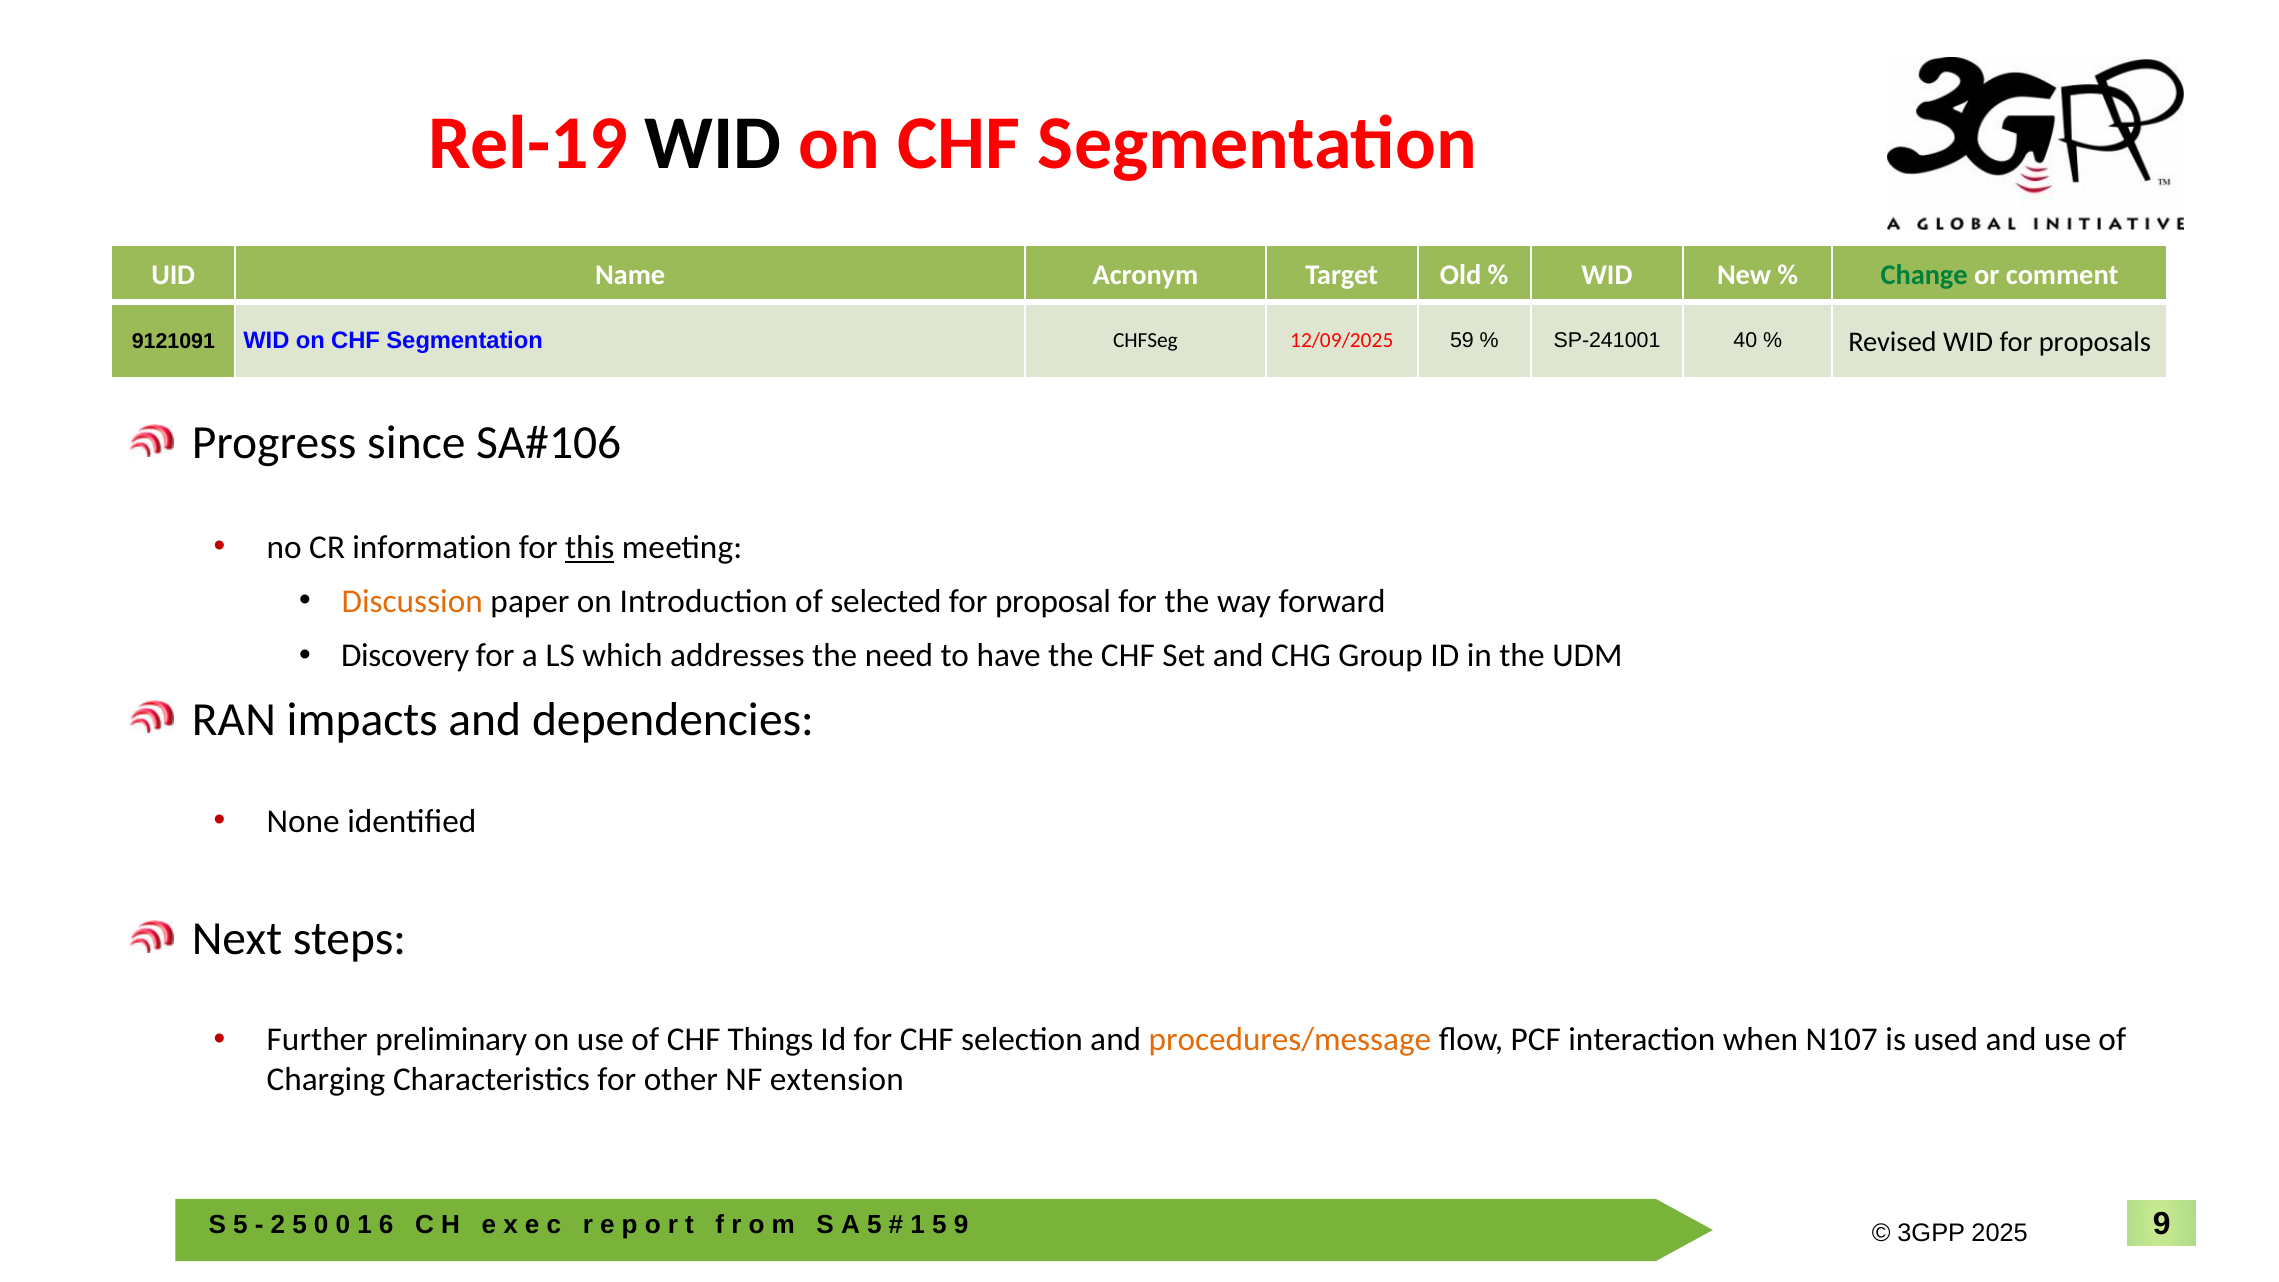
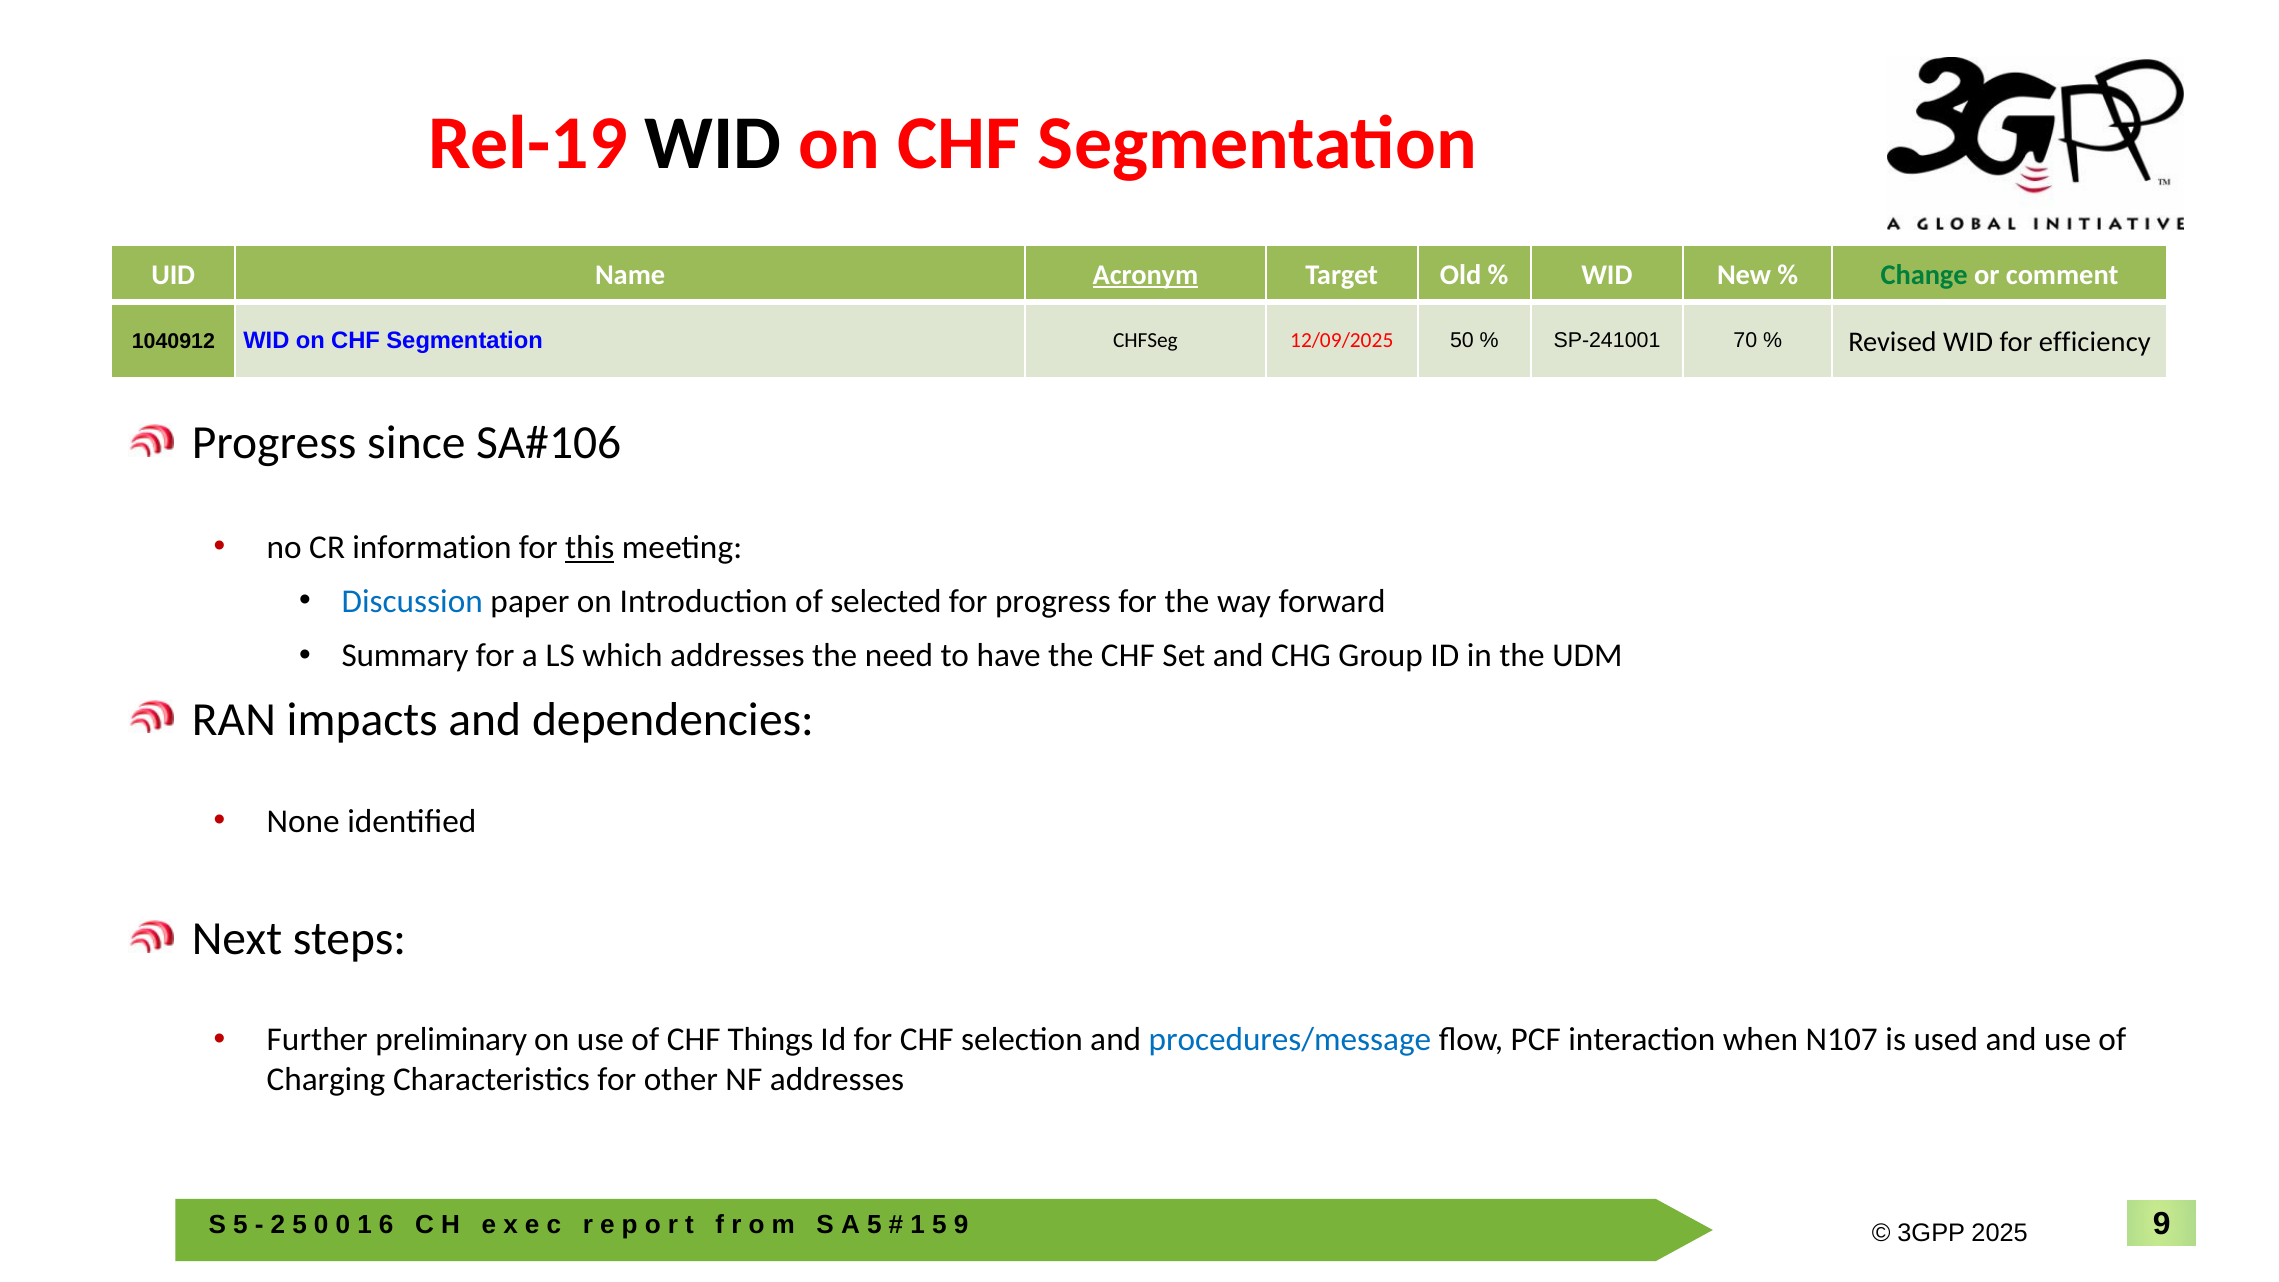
Acronym underline: none -> present
9121091: 9121091 -> 1040912
59: 59 -> 50
40: 40 -> 70
proposals: proposals -> efficiency
Discussion colour: orange -> blue
for proposal: proposal -> progress
Discovery: Discovery -> Summary
procedures/message colour: orange -> blue
NF extension: extension -> addresses
